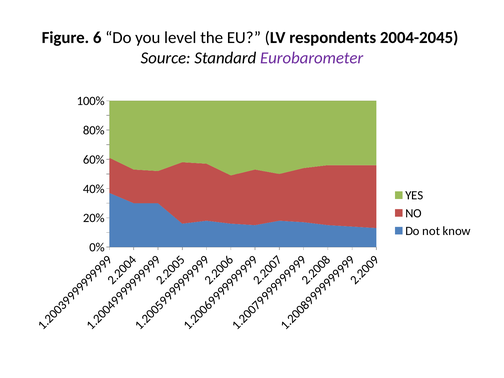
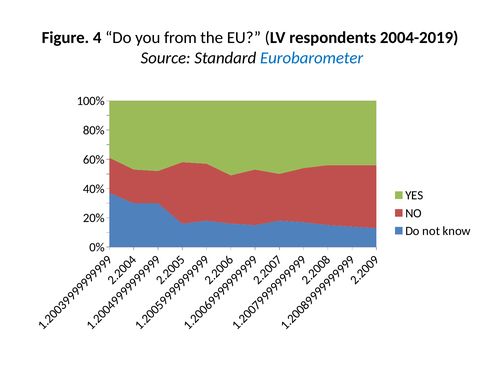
Figure 6: 6 -> 4
level: level -> from
2004-2045: 2004-2045 -> 2004-2019
Eurobarometer colour: purple -> blue
